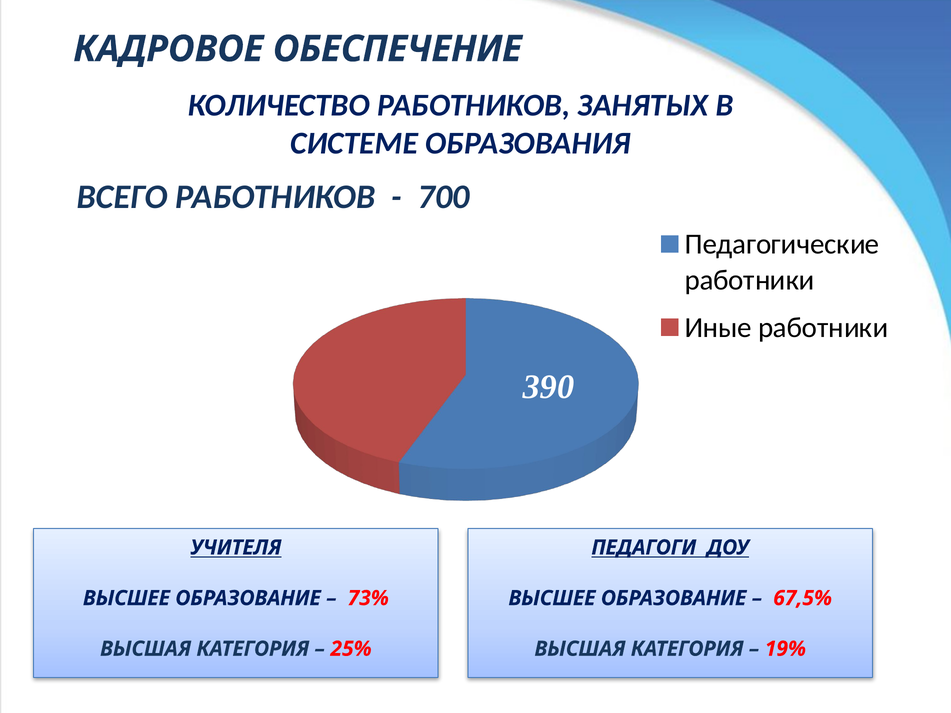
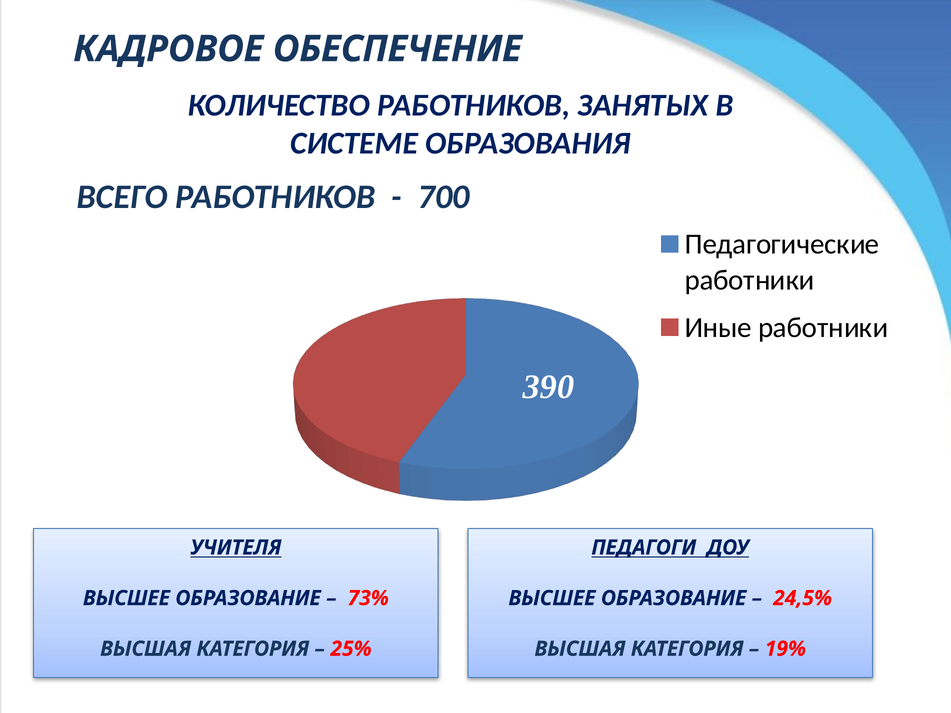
67,5%: 67,5% -> 24,5%
